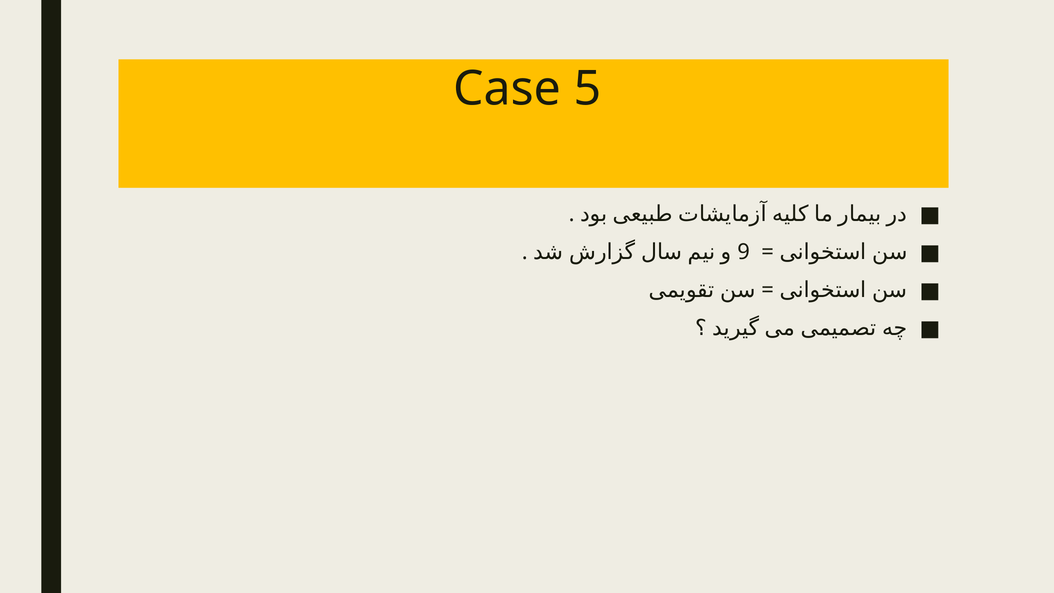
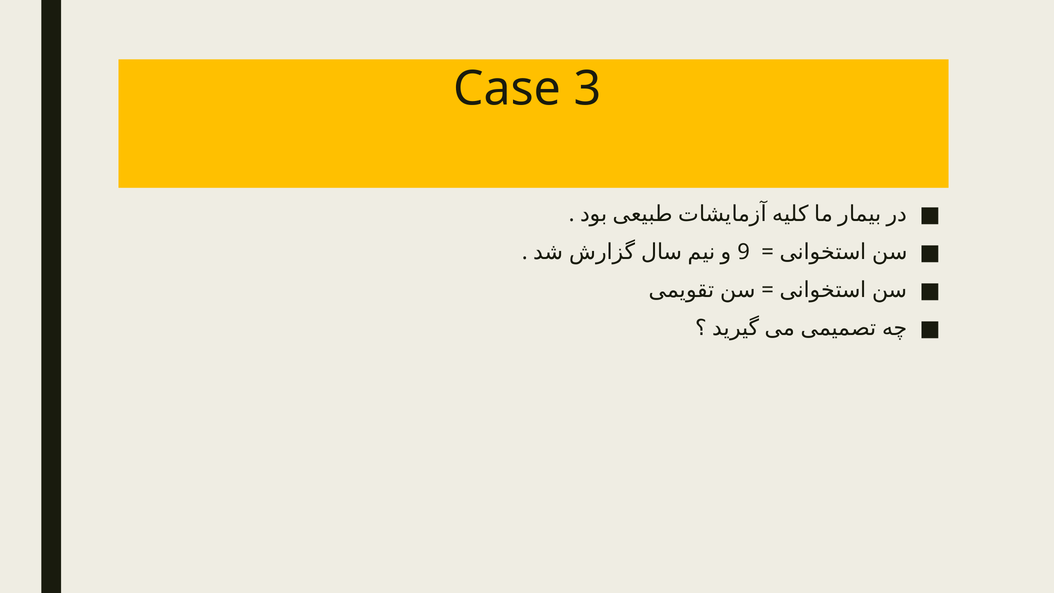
5: 5 -> 3
